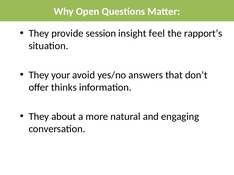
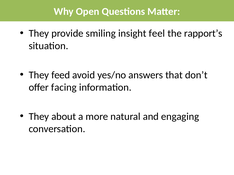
session: session -> smiling
your: your -> feed
thinks: thinks -> facing
